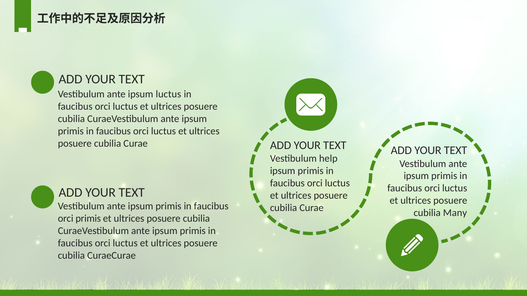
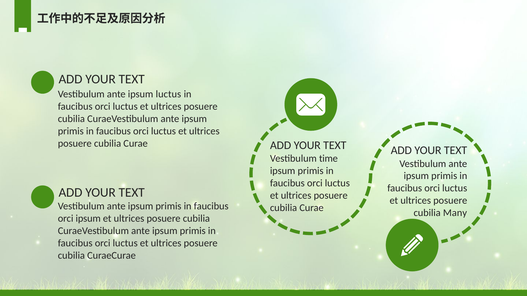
help: help -> time
orci primis: primis -> ipsum
